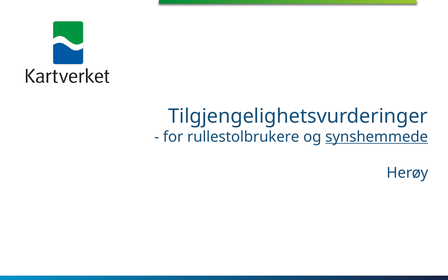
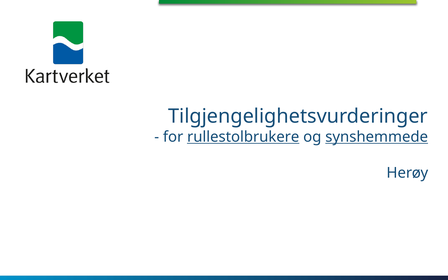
rullestolbrukere underline: none -> present
